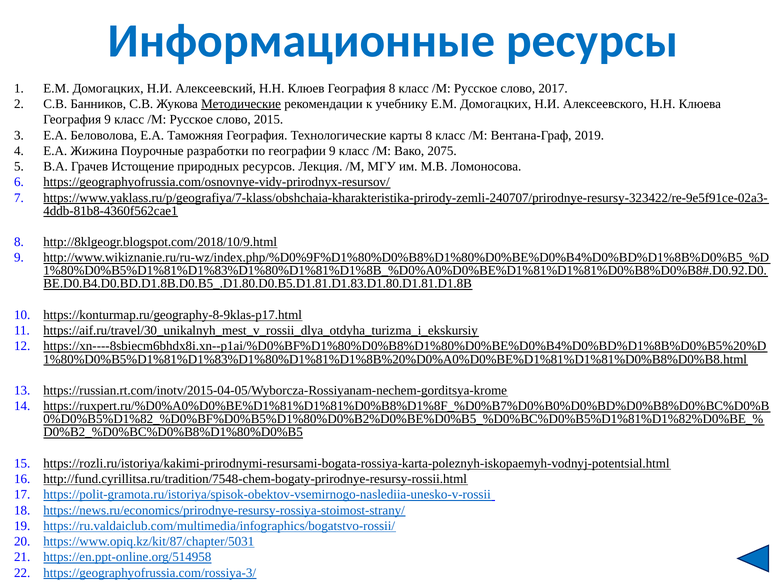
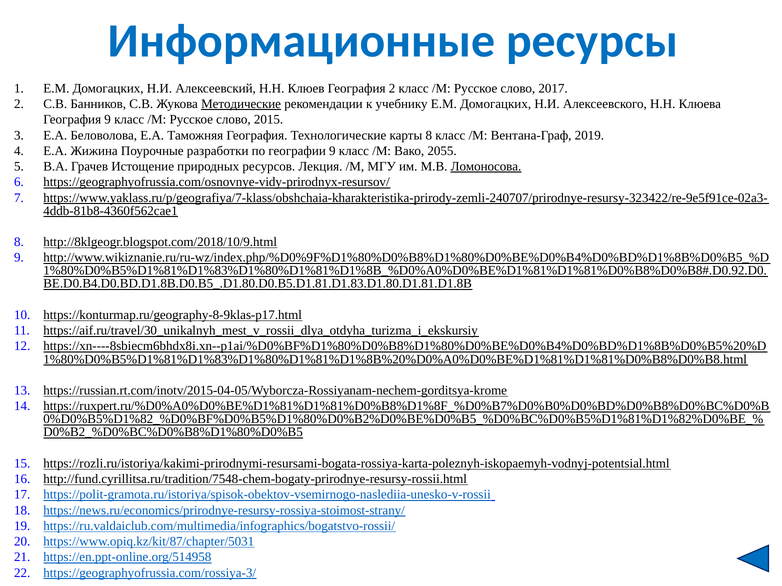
География 8: 8 -> 2
2075: 2075 -> 2055
Ломоносова underline: none -> present
